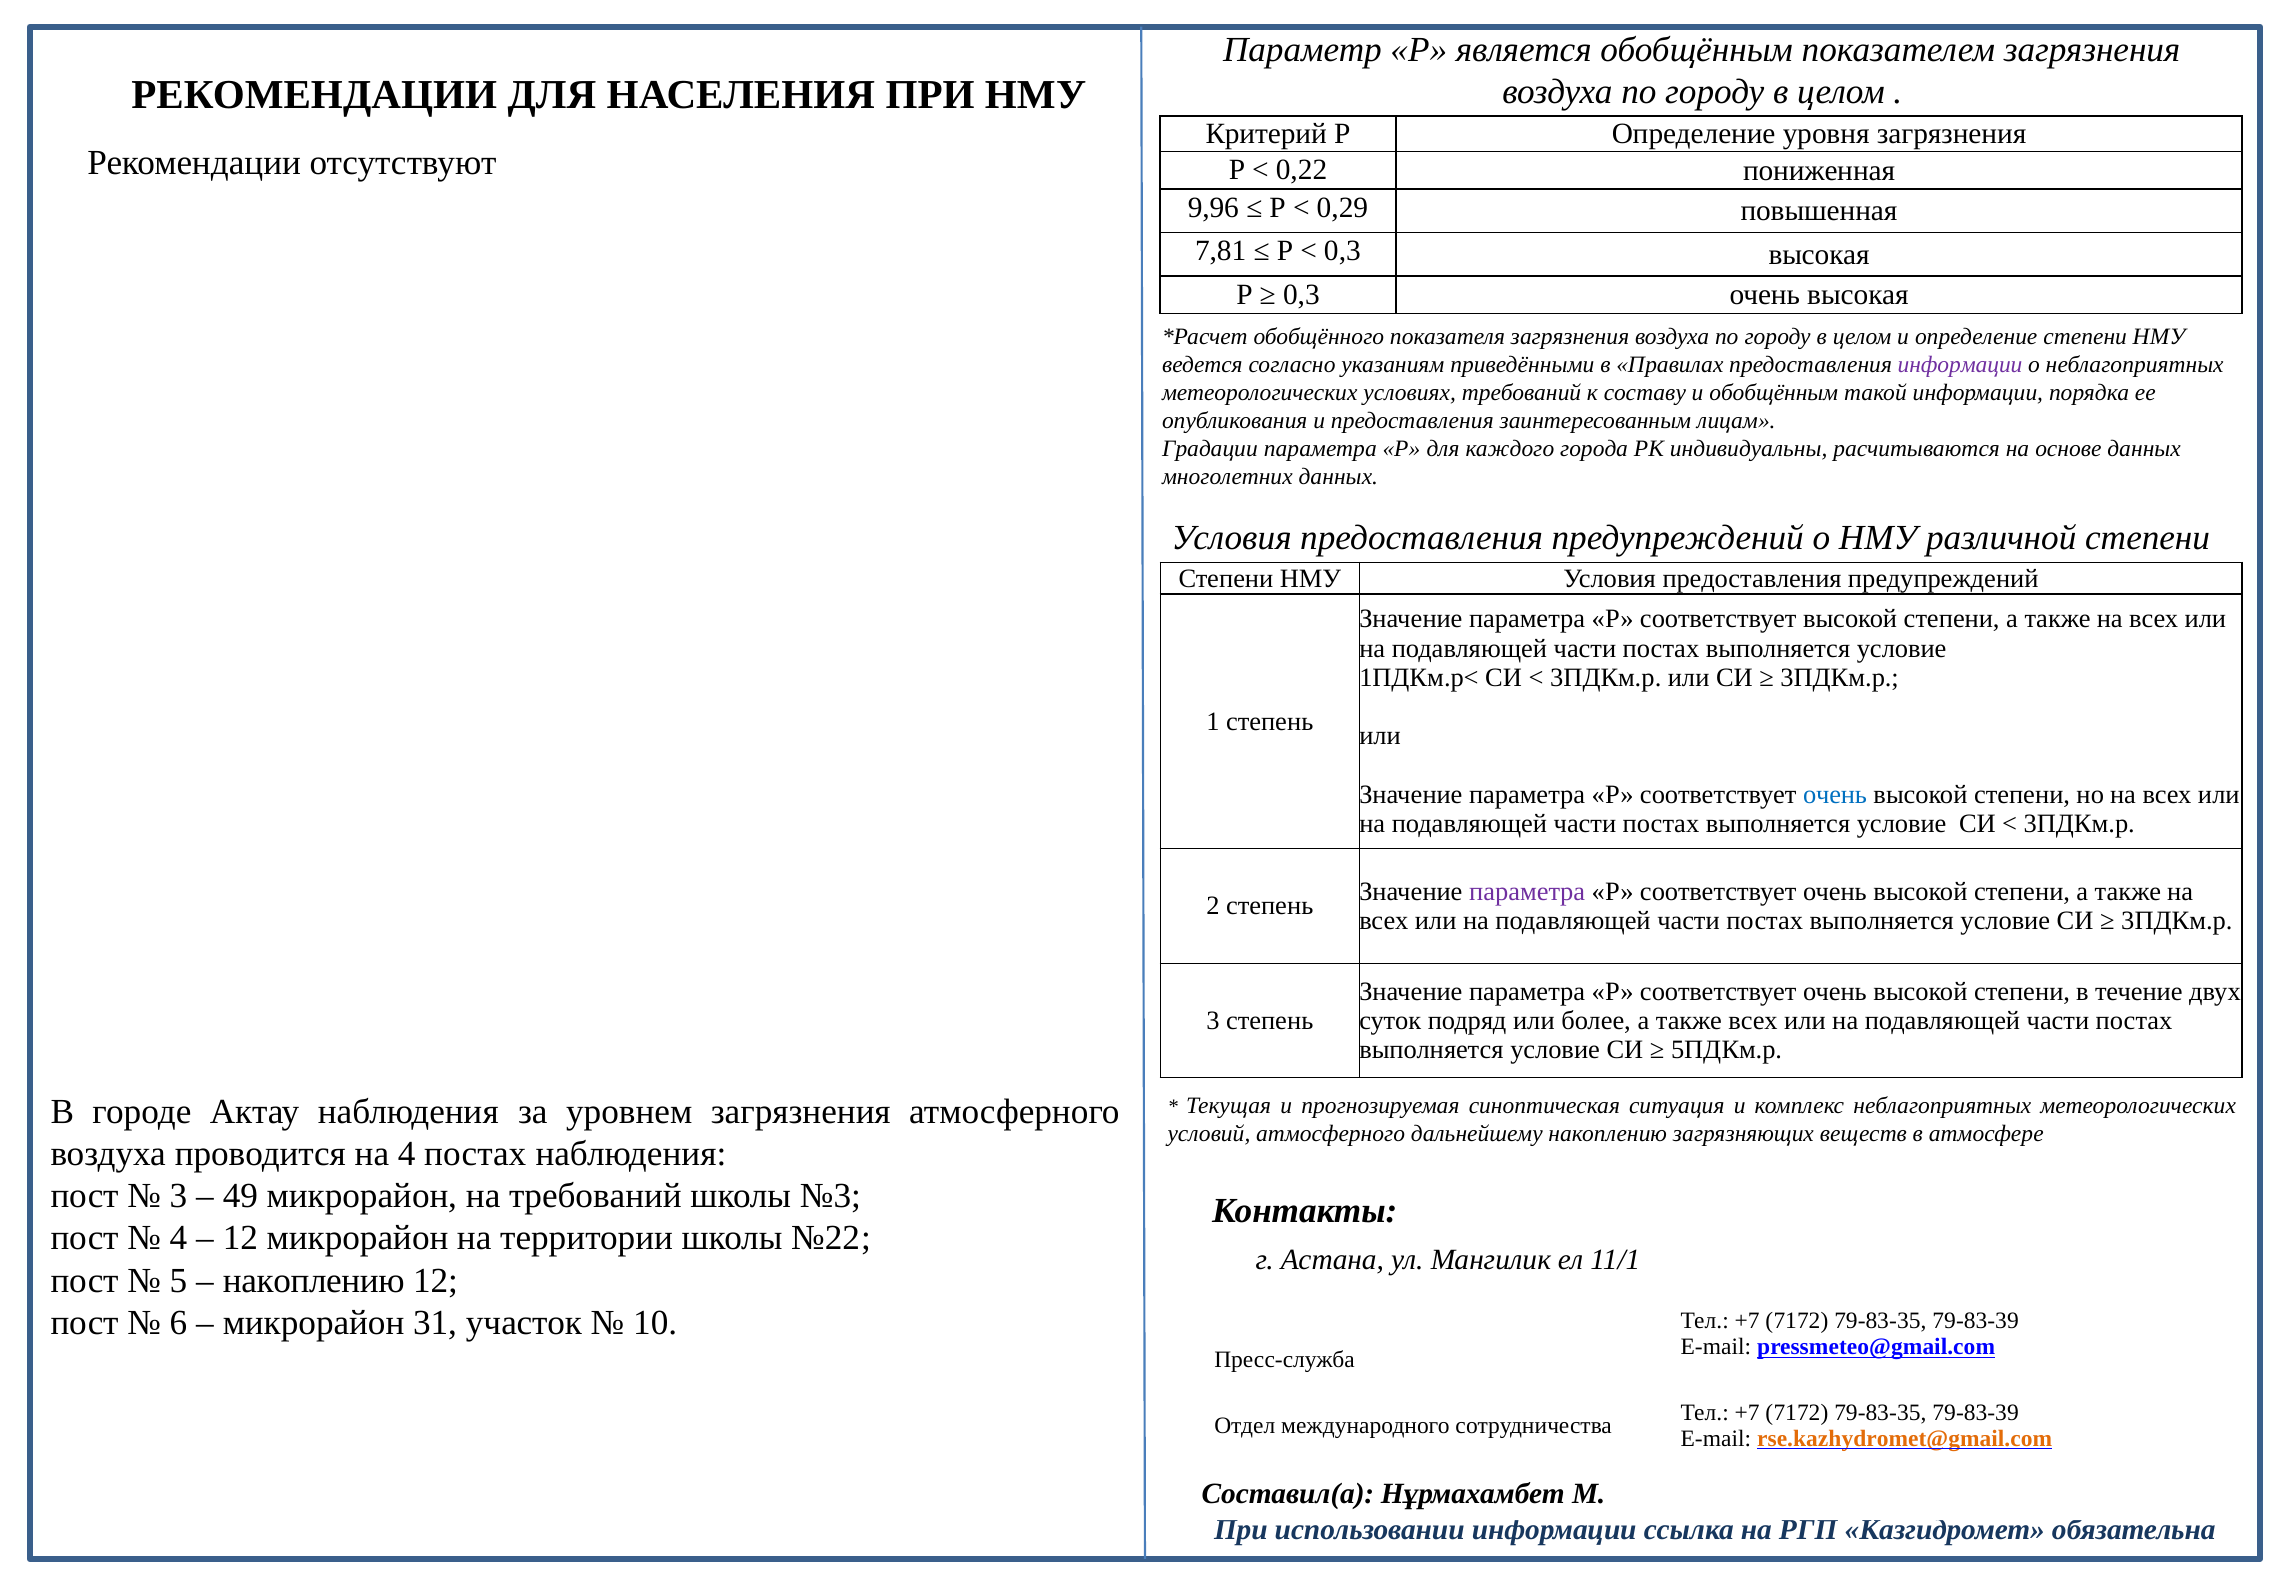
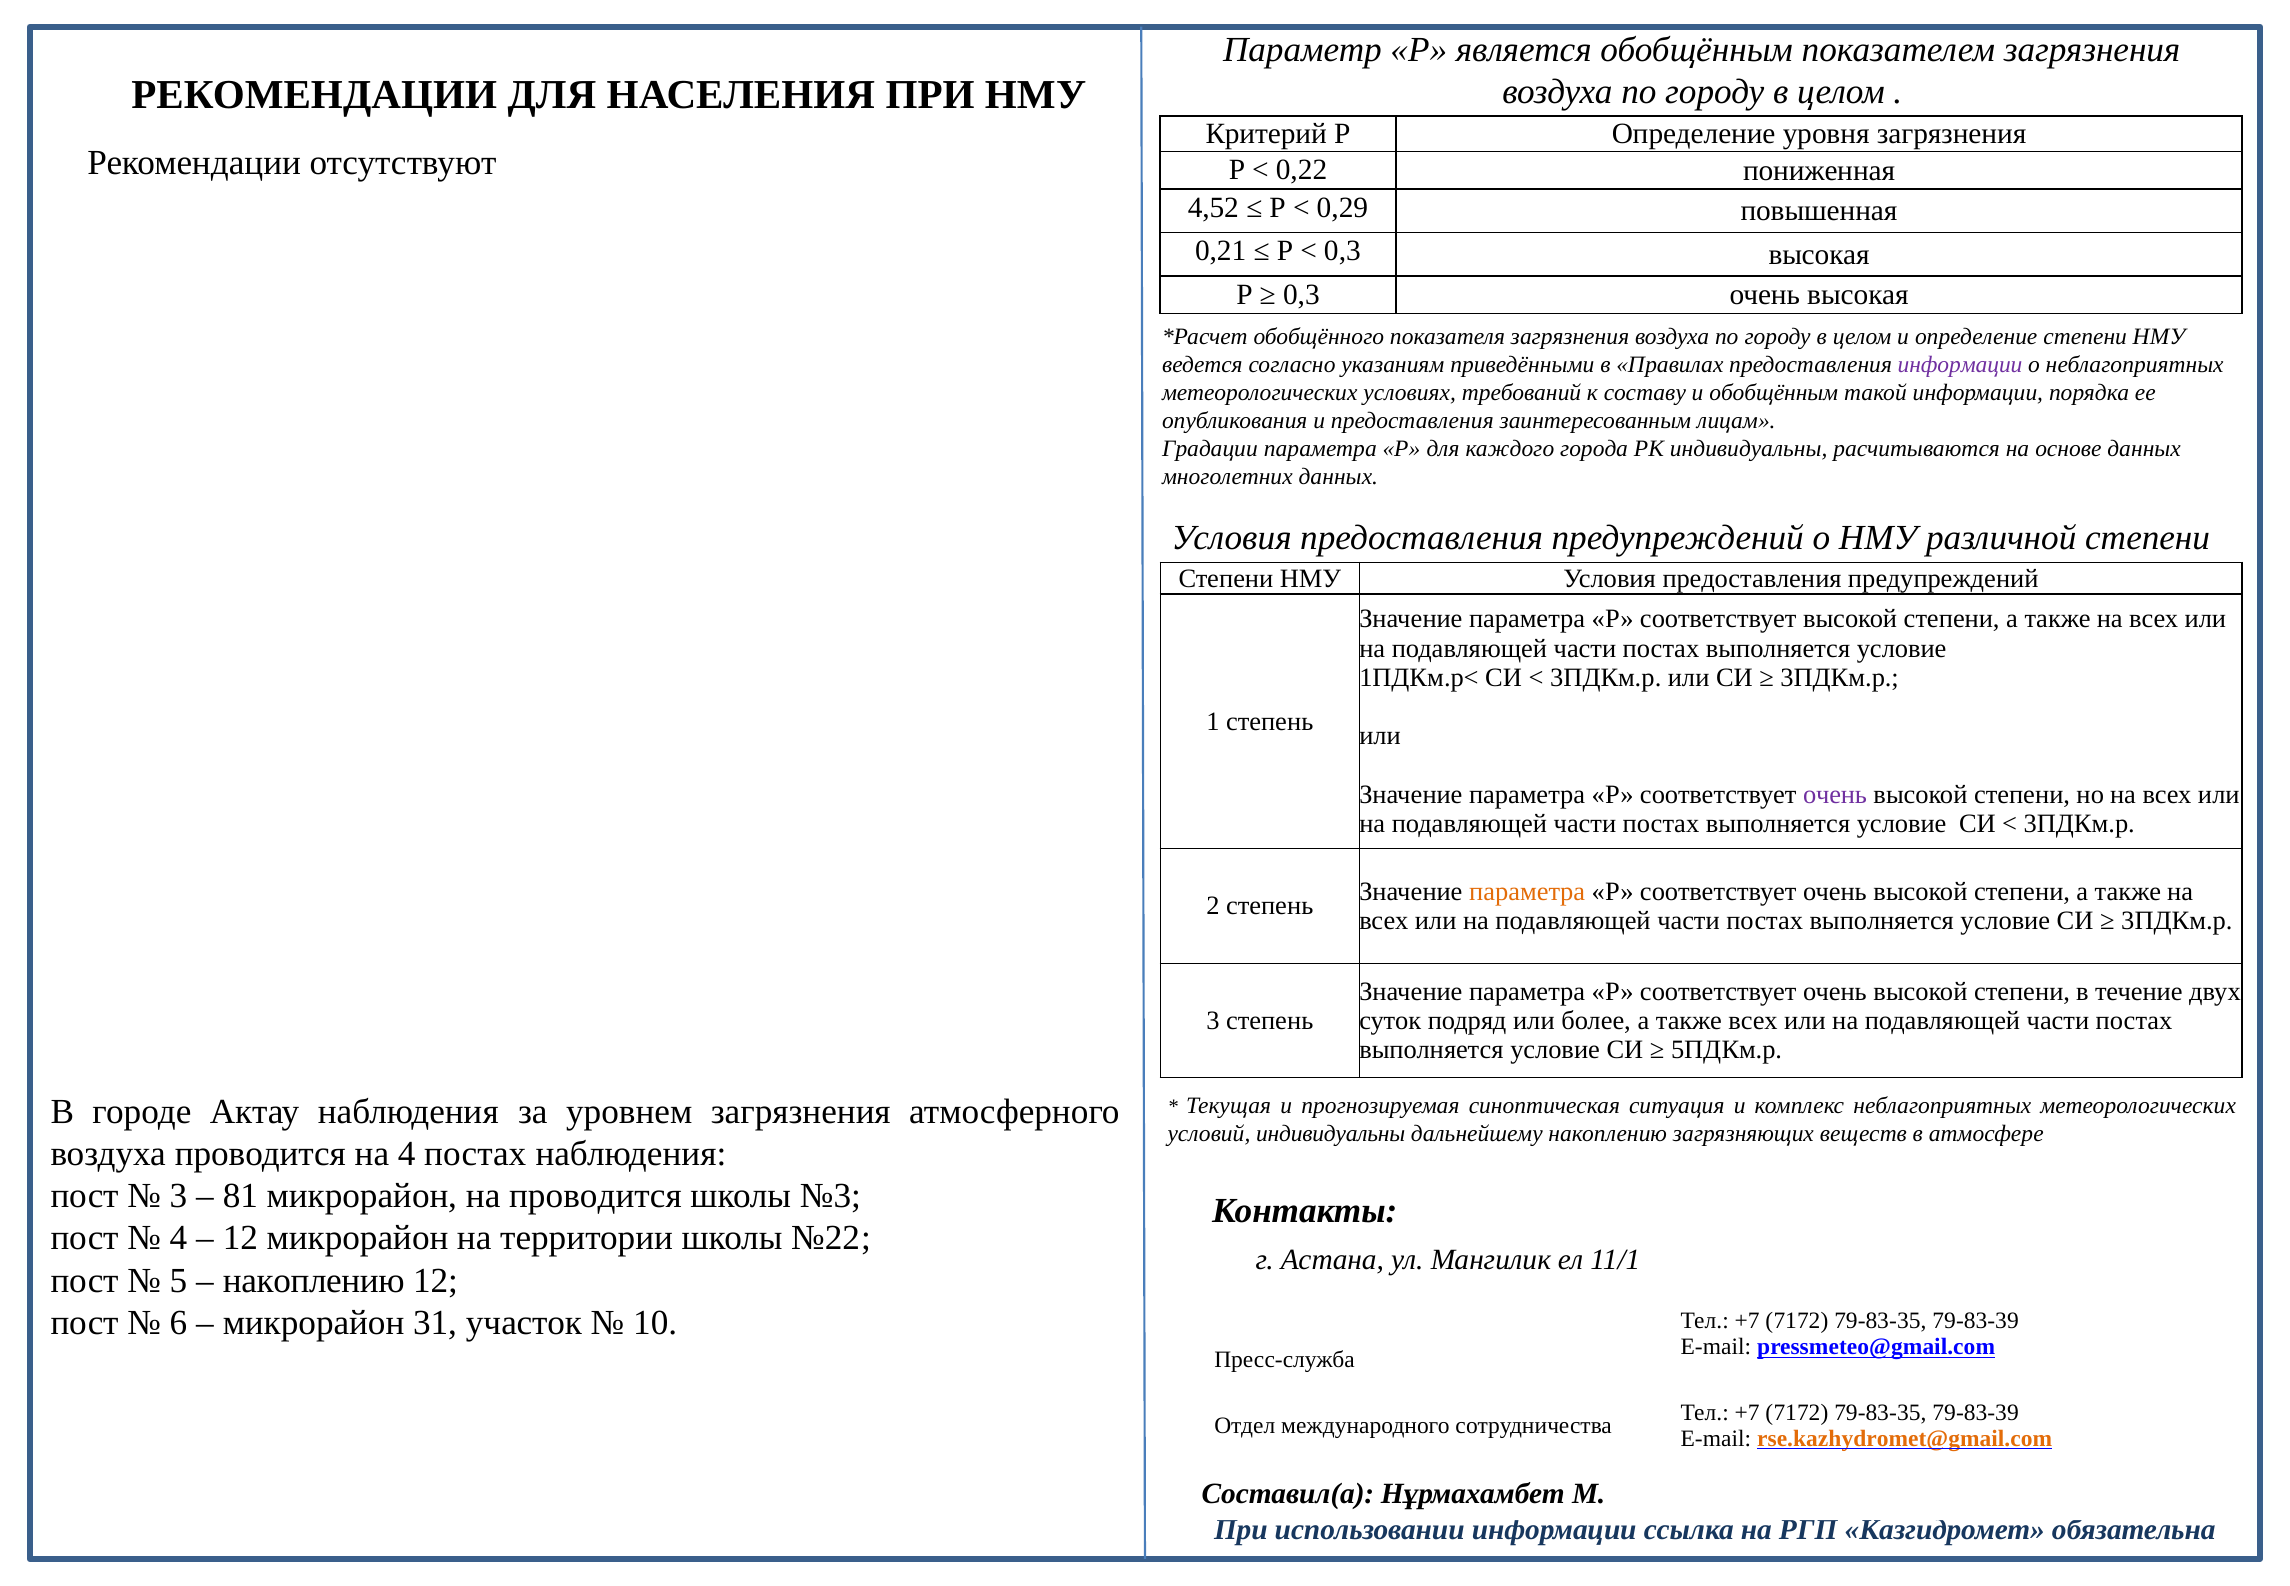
9,96: 9,96 -> 4,52
7,81: 7,81 -> 0,21
очень at (1835, 795) colour: blue -> purple
параметра at (1527, 891) colour: purple -> orange
условий атмосферного: атмосферного -> индивидуальны
49: 49 -> 81
на требований: требований -> проводится
